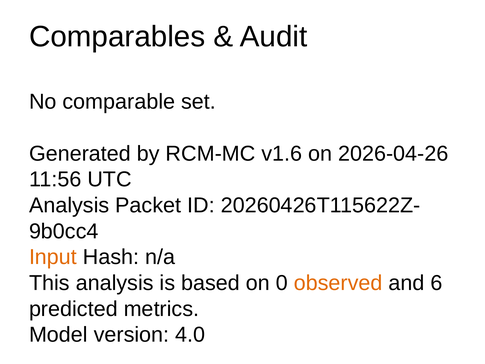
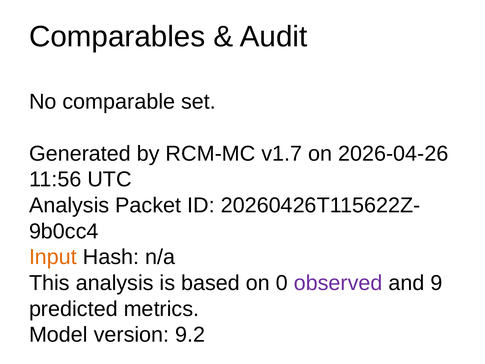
v1.6: v1.6 -> v1.7
observed colour: orange -> purple
6: 6 -> 9
4.0: 4.0 -> 9.2
